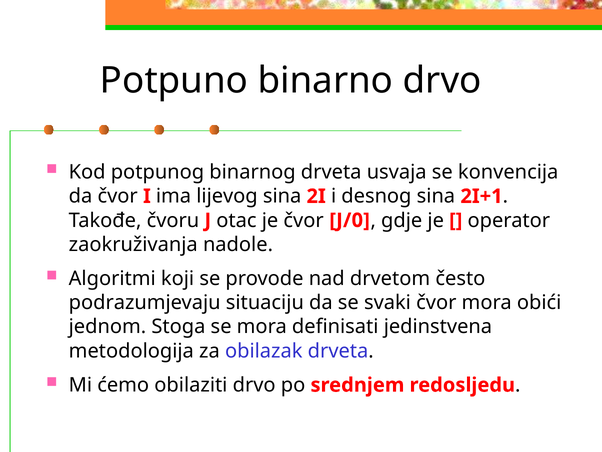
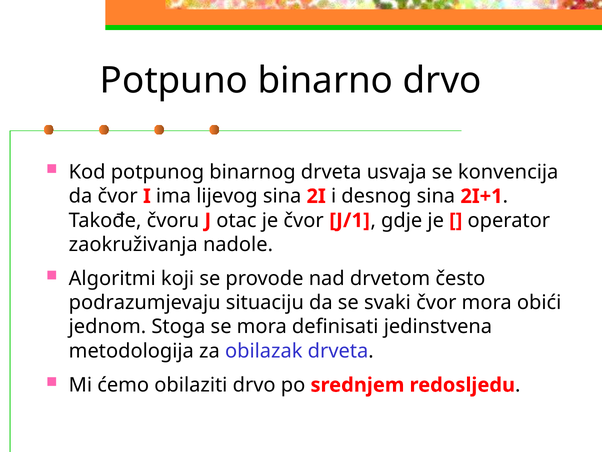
J/0: J/0 -> J/1
